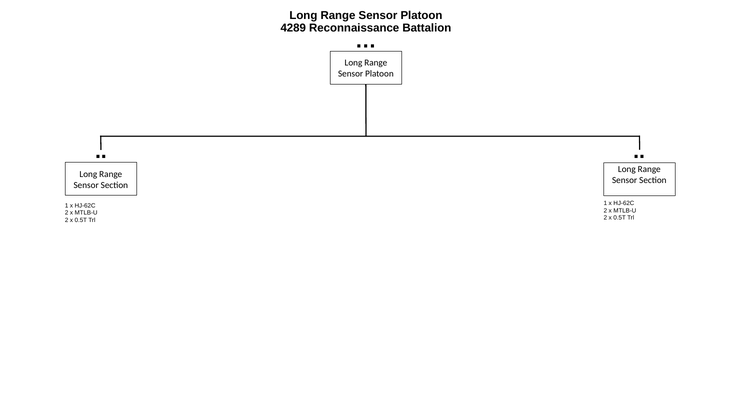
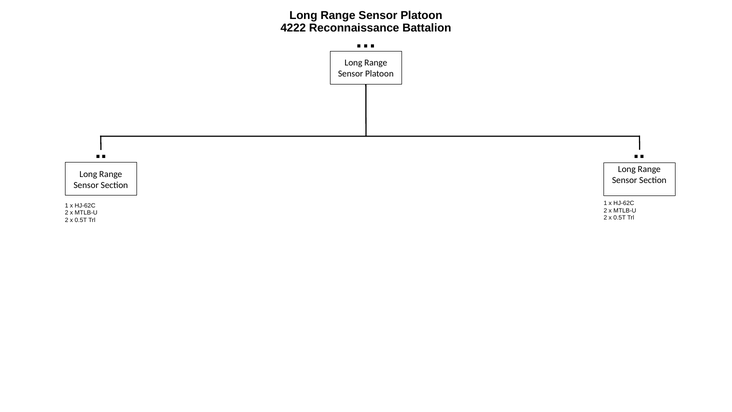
4289: 4289 -> 4222
